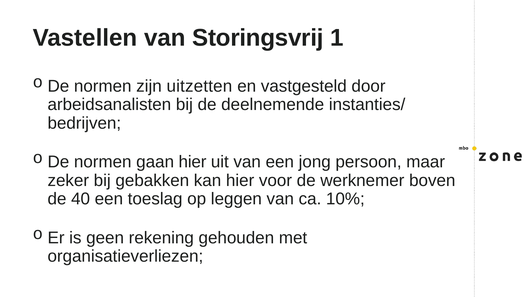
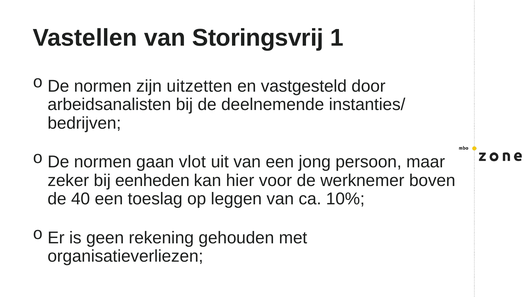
gaan hier: hier -> vlot
gebakken: gebakken -> eenheden
